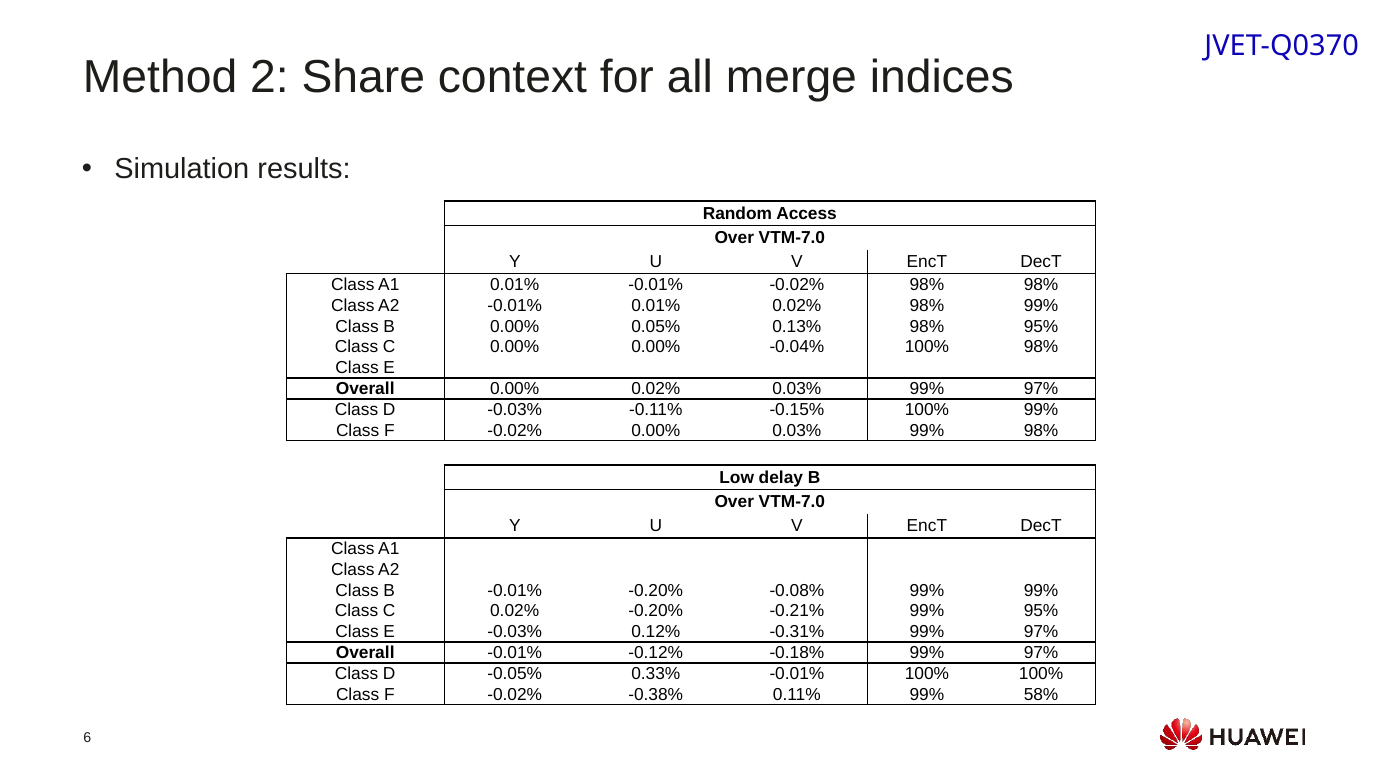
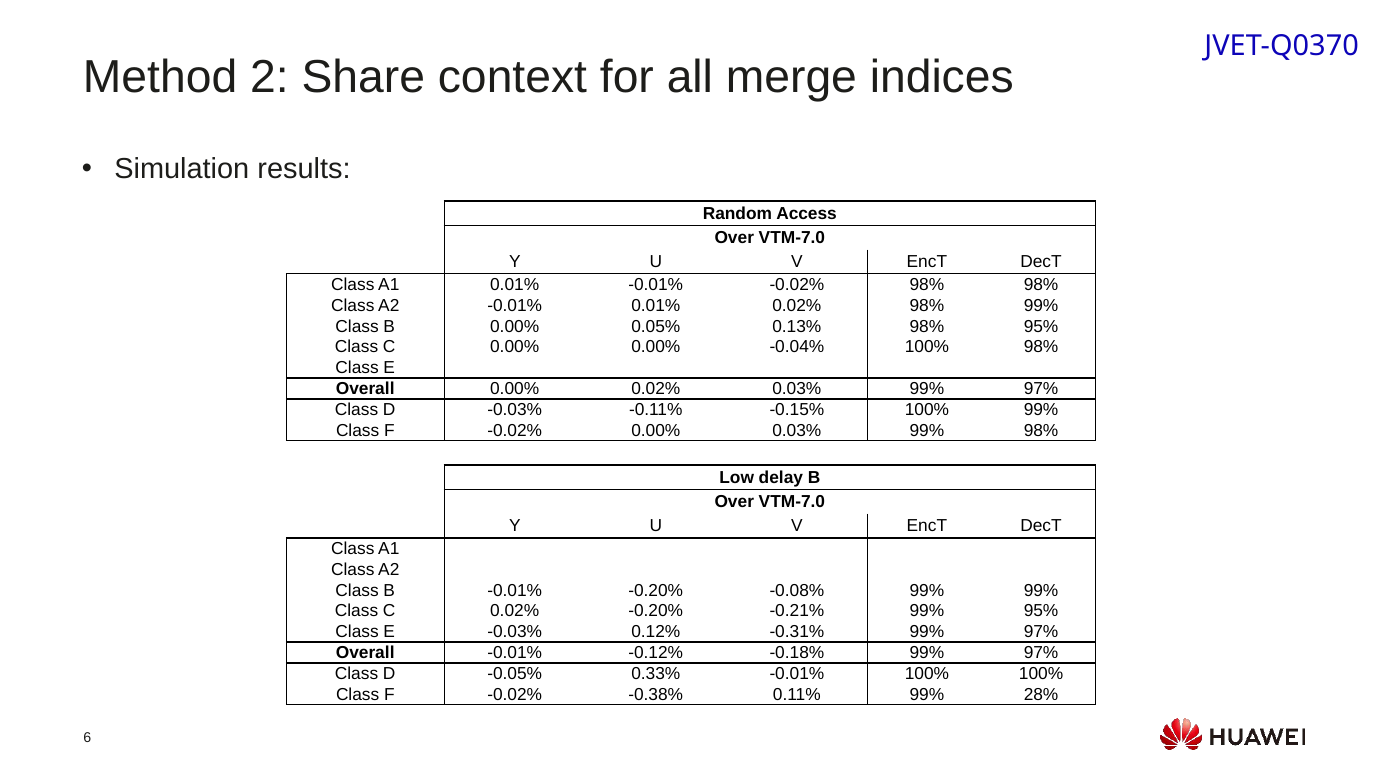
58%: 58% -> 28%
